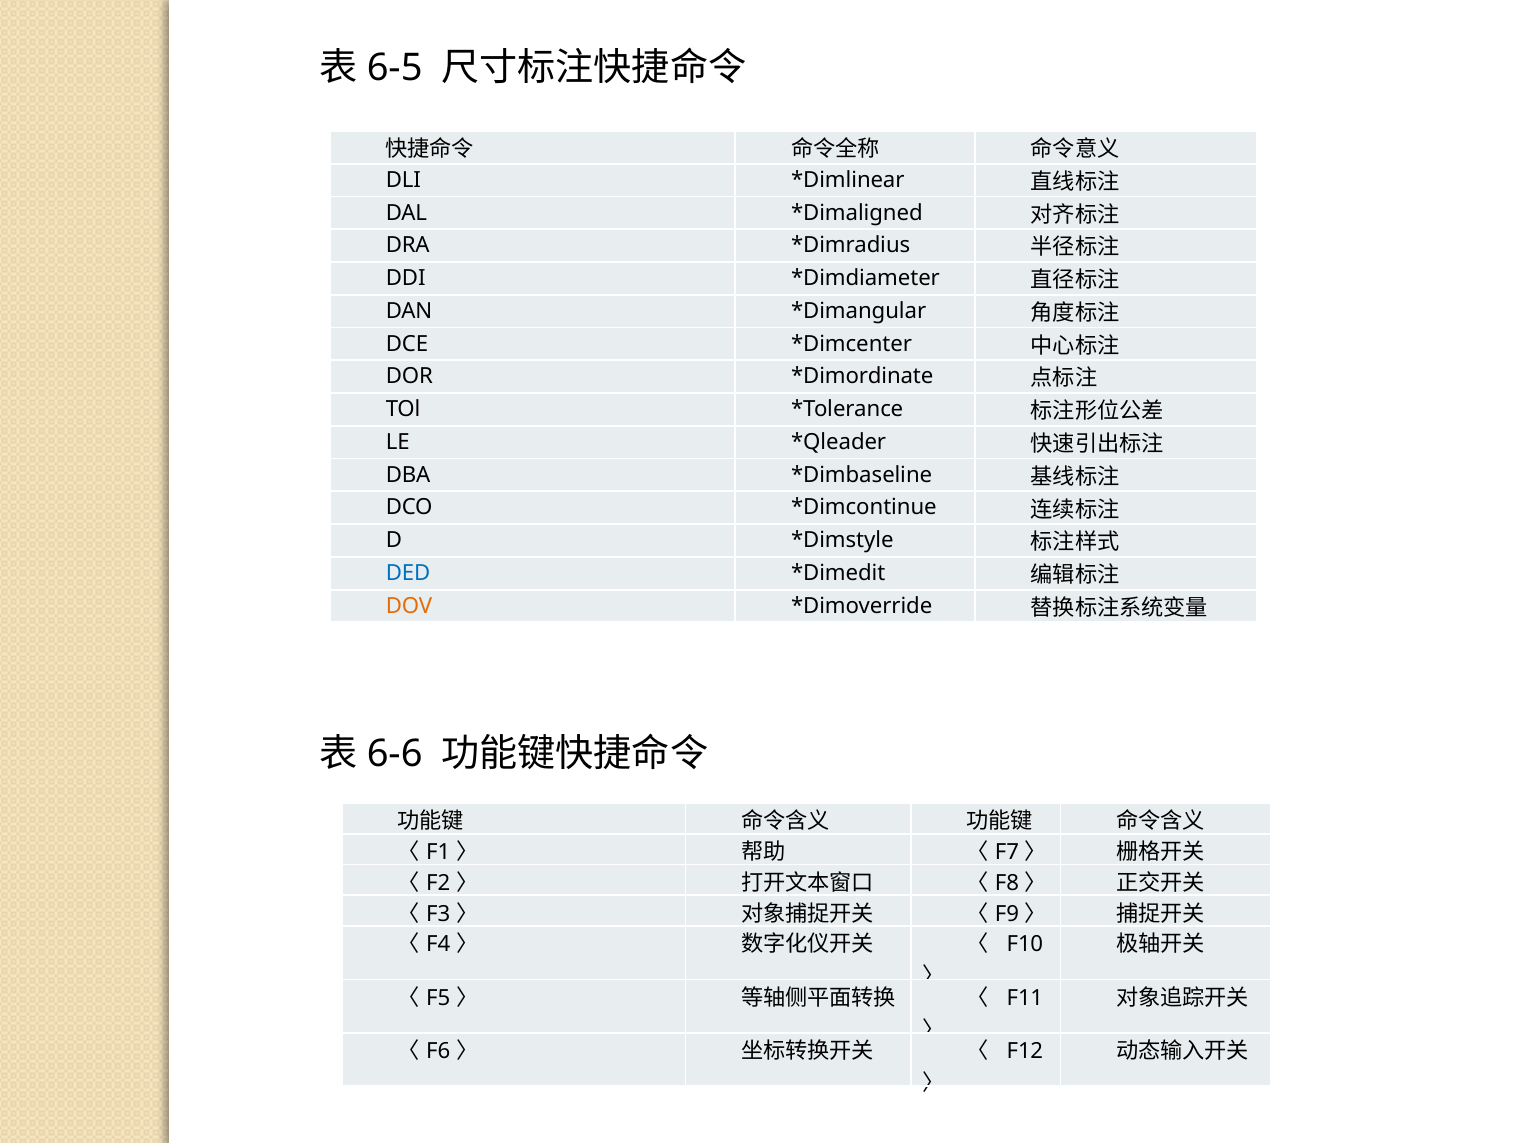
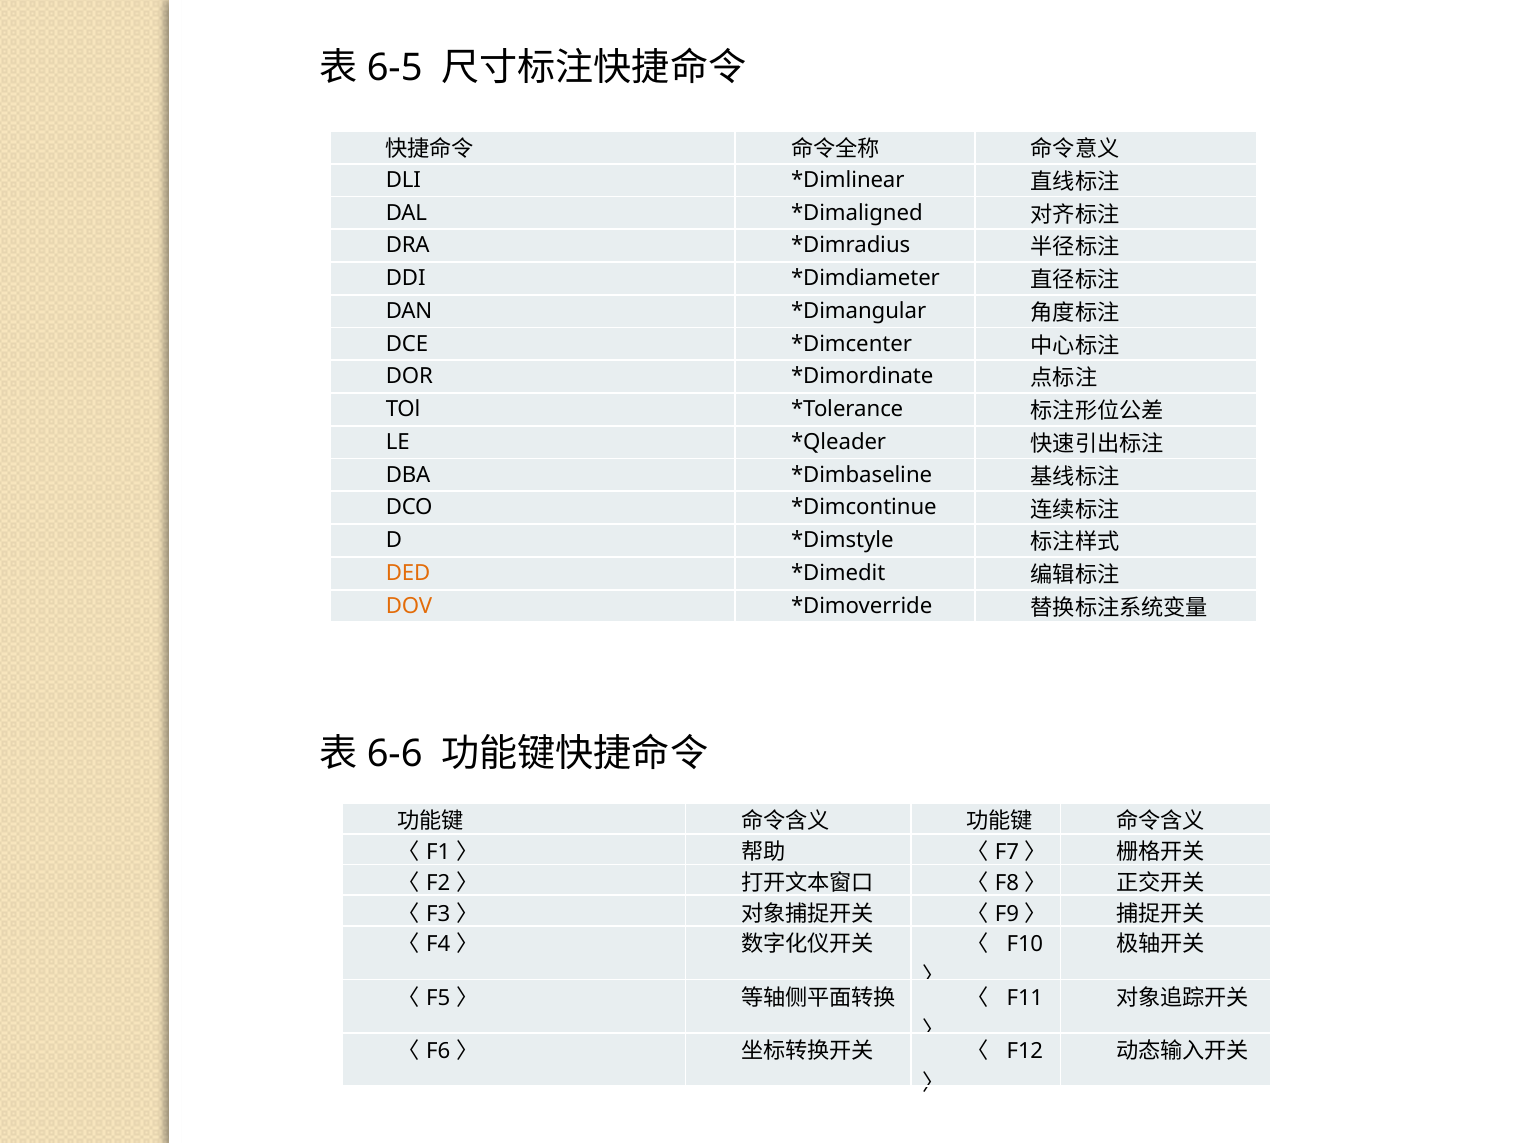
DED colour: blue -> orange
